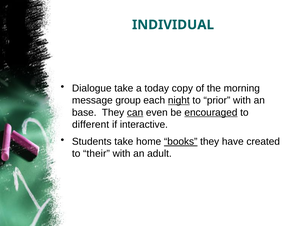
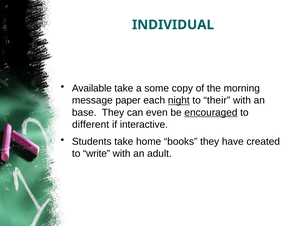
Dialogue: Dialogue -> Available
today: today -> some
group: group -> paper
prior: prior -> their
can underline: present -> none
books underline: present -> none
their: their -> write
